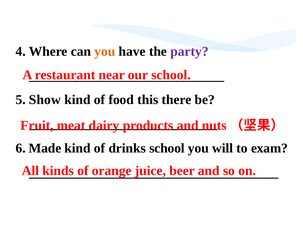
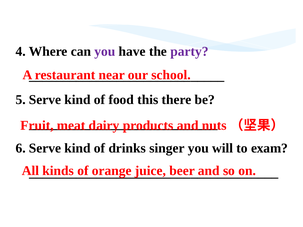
you at (105, 51) colour: orange -> purple
5 Show: Show -> Serve
6 Made: Made -> Serve
drinks school: school -> singer
